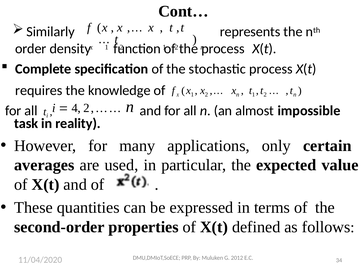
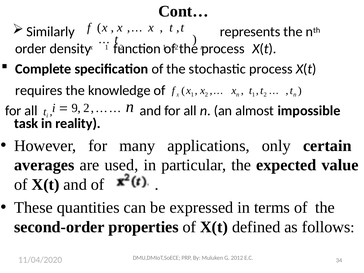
4: 4 -> 9
